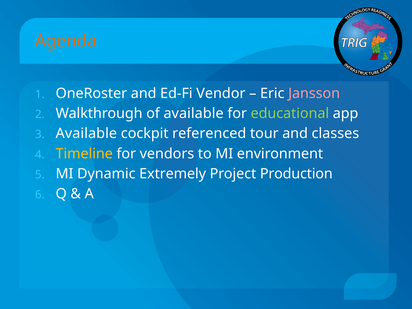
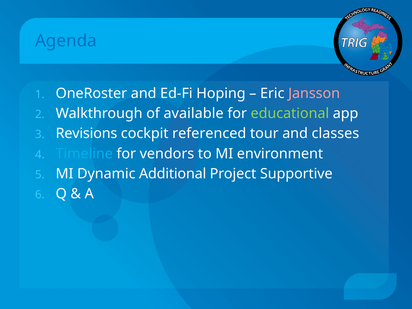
Agenda colour: orange -> blue
Vendor: Vendor -> Hoping
Available at (86, 134): Available -> Revisions
Timeline colour: yellow -> light blue
Extremely: Extremely -> Additional
Production: Production -> Supportive
